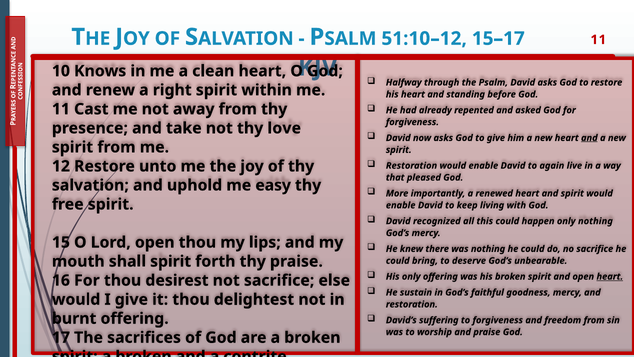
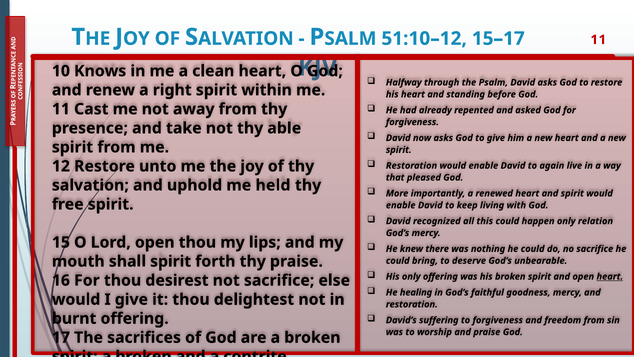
love: love -> able
and at (589, 138) underline: present -> none
easy: easy -> held
only nothing: nothing -> relation
sustain: sustain -> healing
